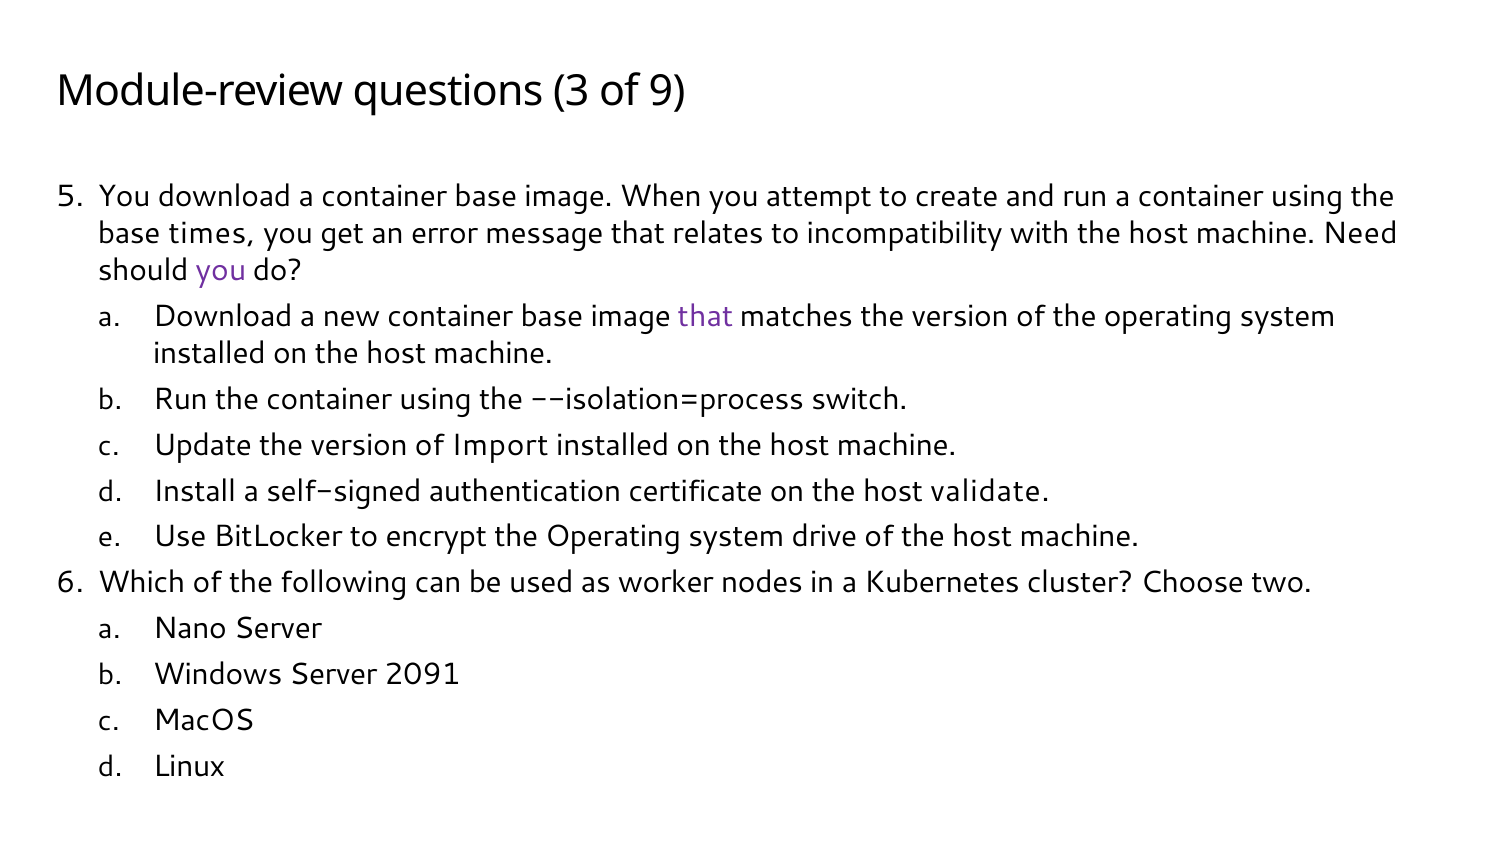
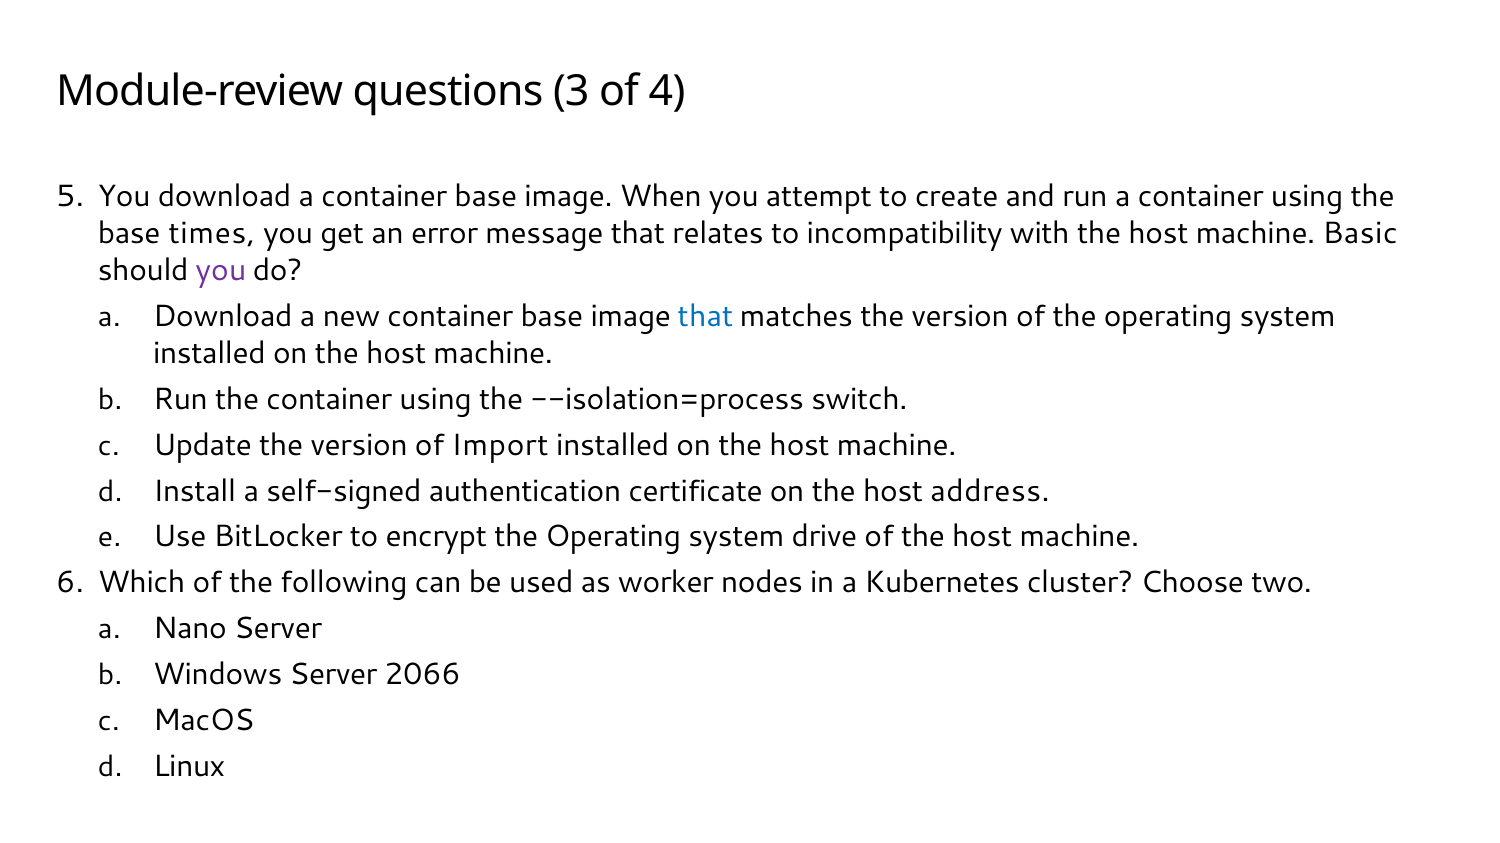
9: 9 -> 4
Need: Need -> Basic
that at (706, 317) colour: purple -> blue
validate: validate -> address
2091: 2091 -> 2066
